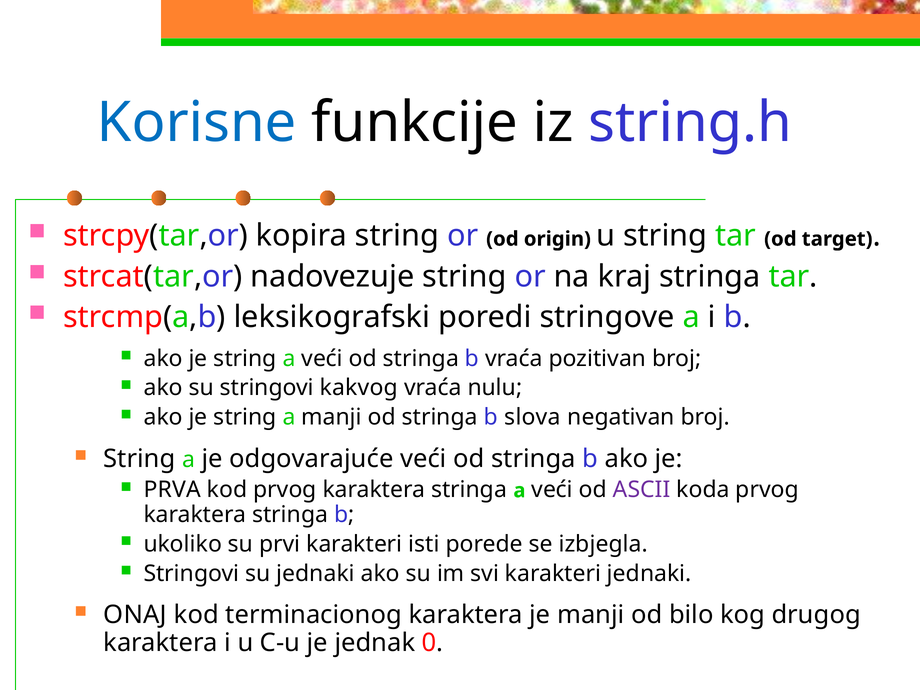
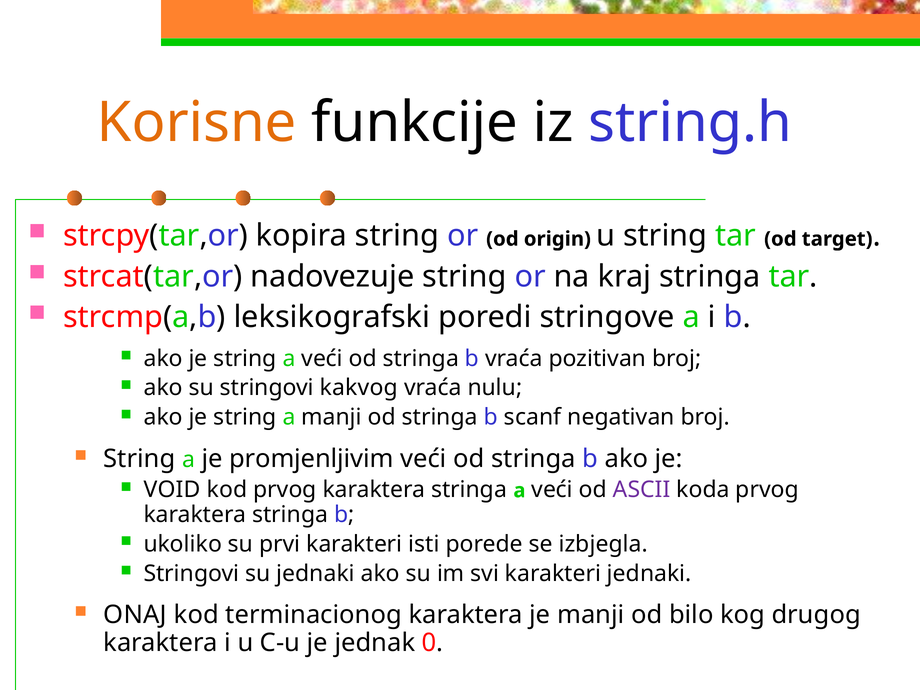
Korisne colour: blue -> orange
slova: slova -> scanf
odgovarajuće: odgovarajuće -> promjenljivim
PRVA: PRVA -> VOID
